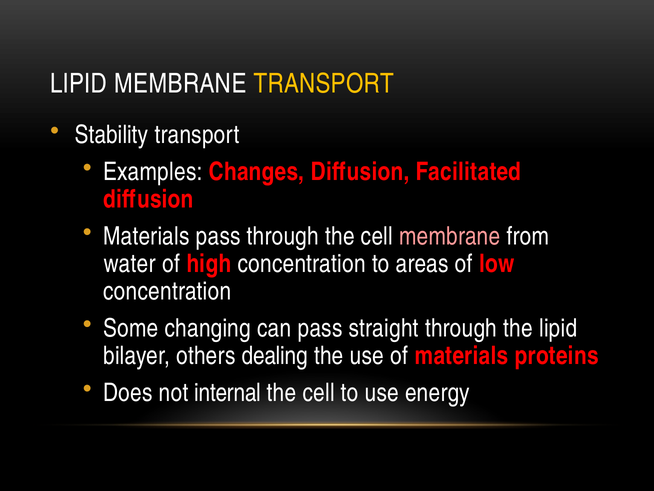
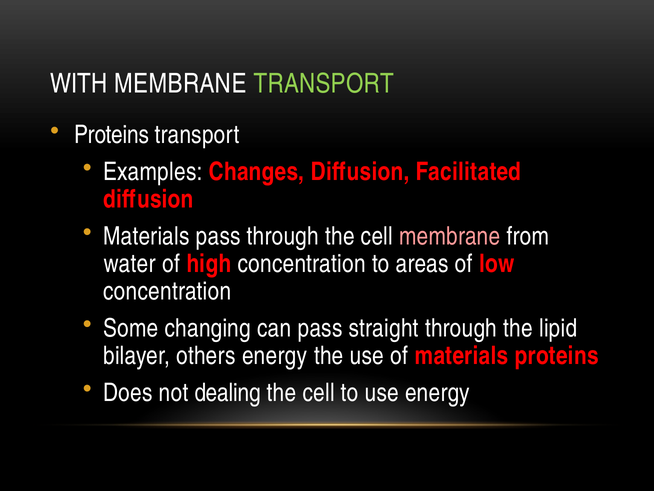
LIPID at (79, 84): LIPID -> WITH
TRANSPORT at (324, 84) colour: yellow -> light green
Stability at (111, 135): Stability -> Proteins
others dealing: dealing -> energy
internal: internal -> dealing
